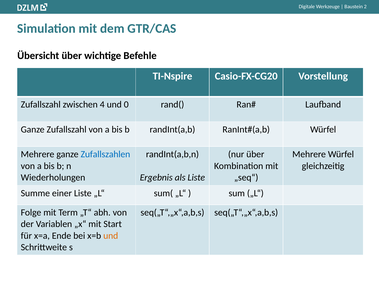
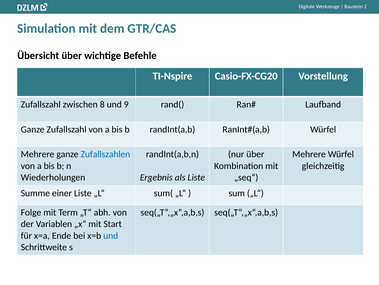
4: 4 -> 8
0: 0 -> 9
und at (111, 235) colour: orange -> blue
